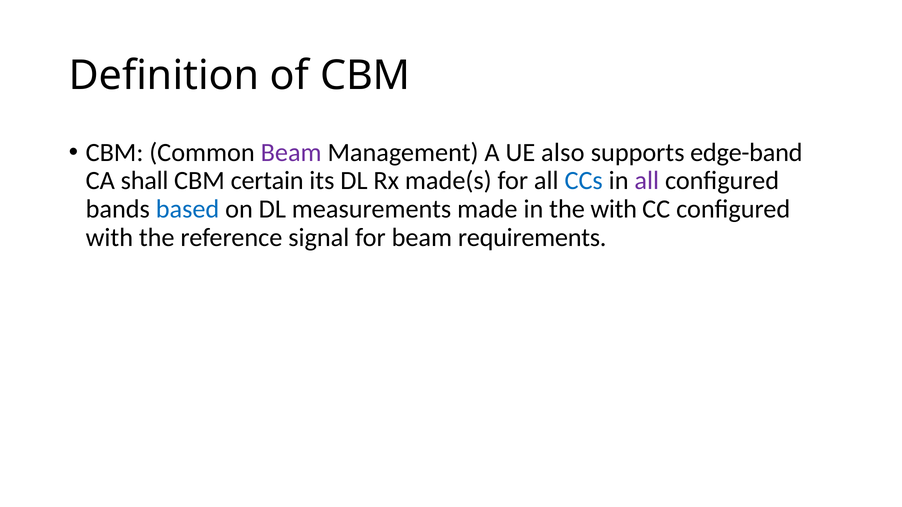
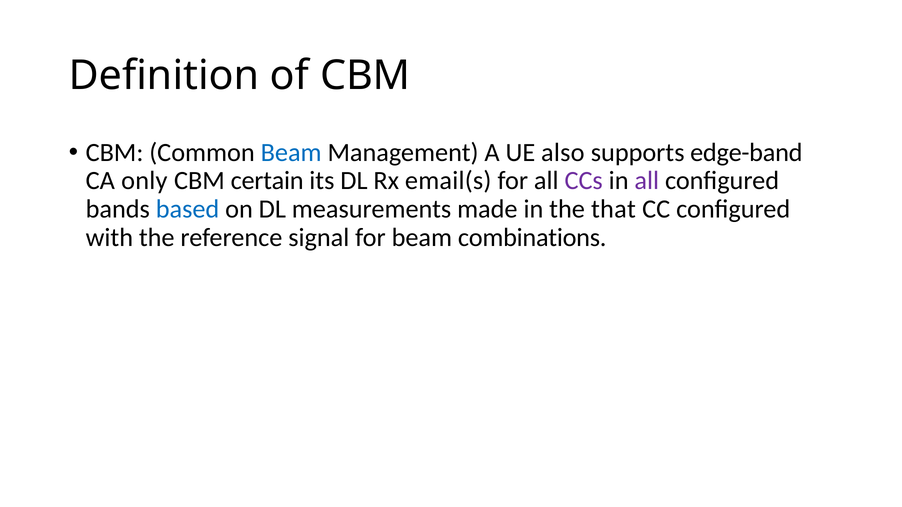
Beam at (291, 153) colour: purple -> blue
shall: shall -> only
made(s: made(s -> email(s
CCs colour: blue -> purple
the with: with -> that
requirements: requirements -> combinations
